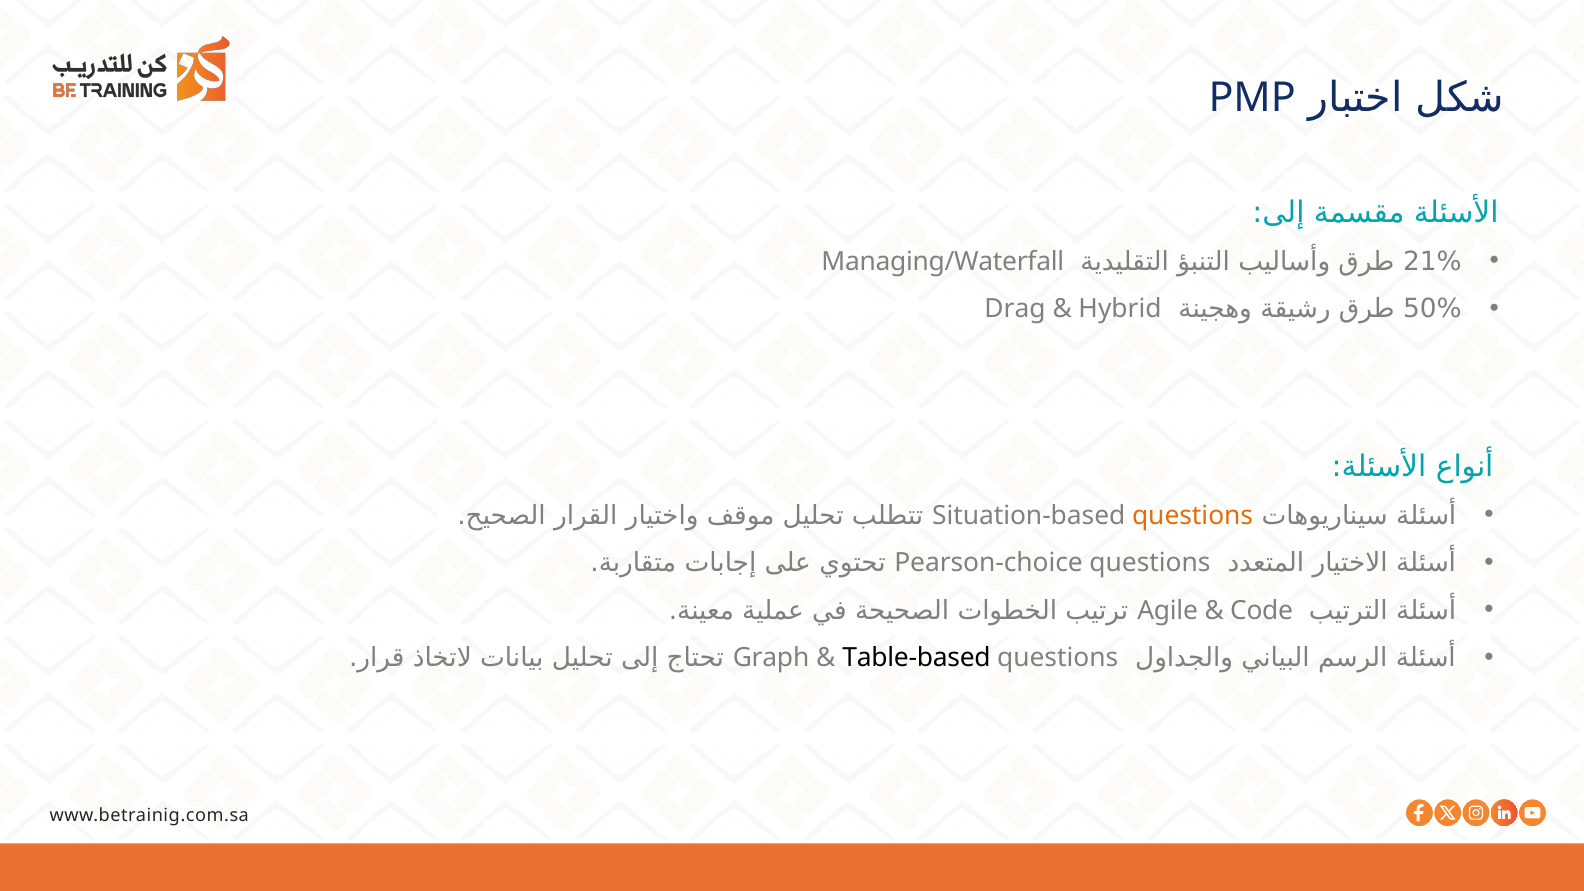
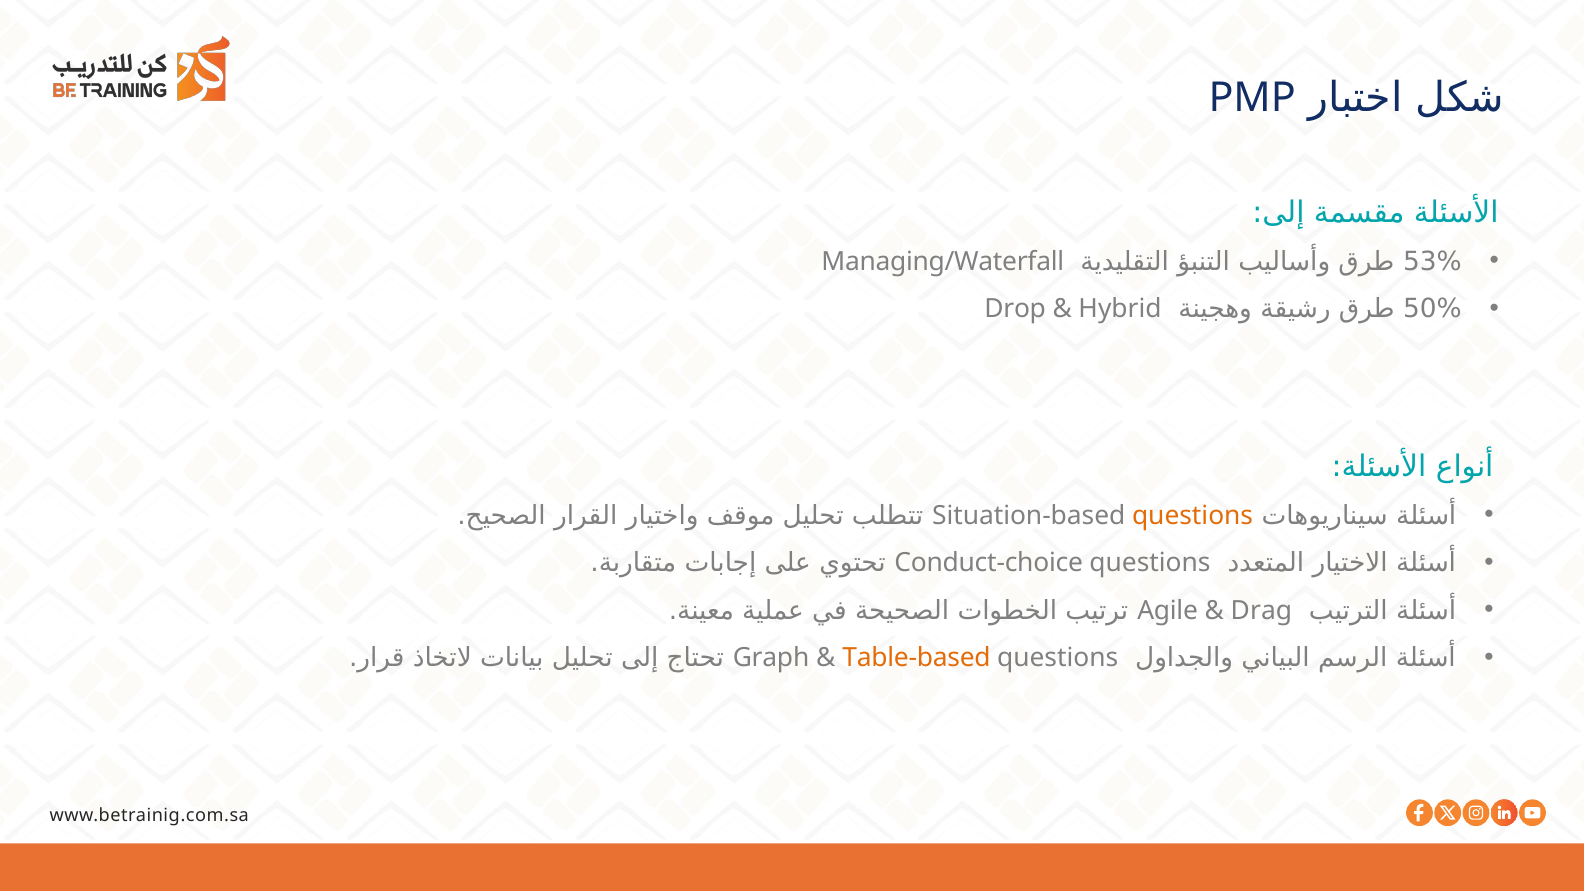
21%: 21% -> 53%
Drag: Drag -> Drop
Pearson-choice: Pearson-choice -> Conduct-choice
Code: Code -> Drag
Table-based colour: black -> orange
